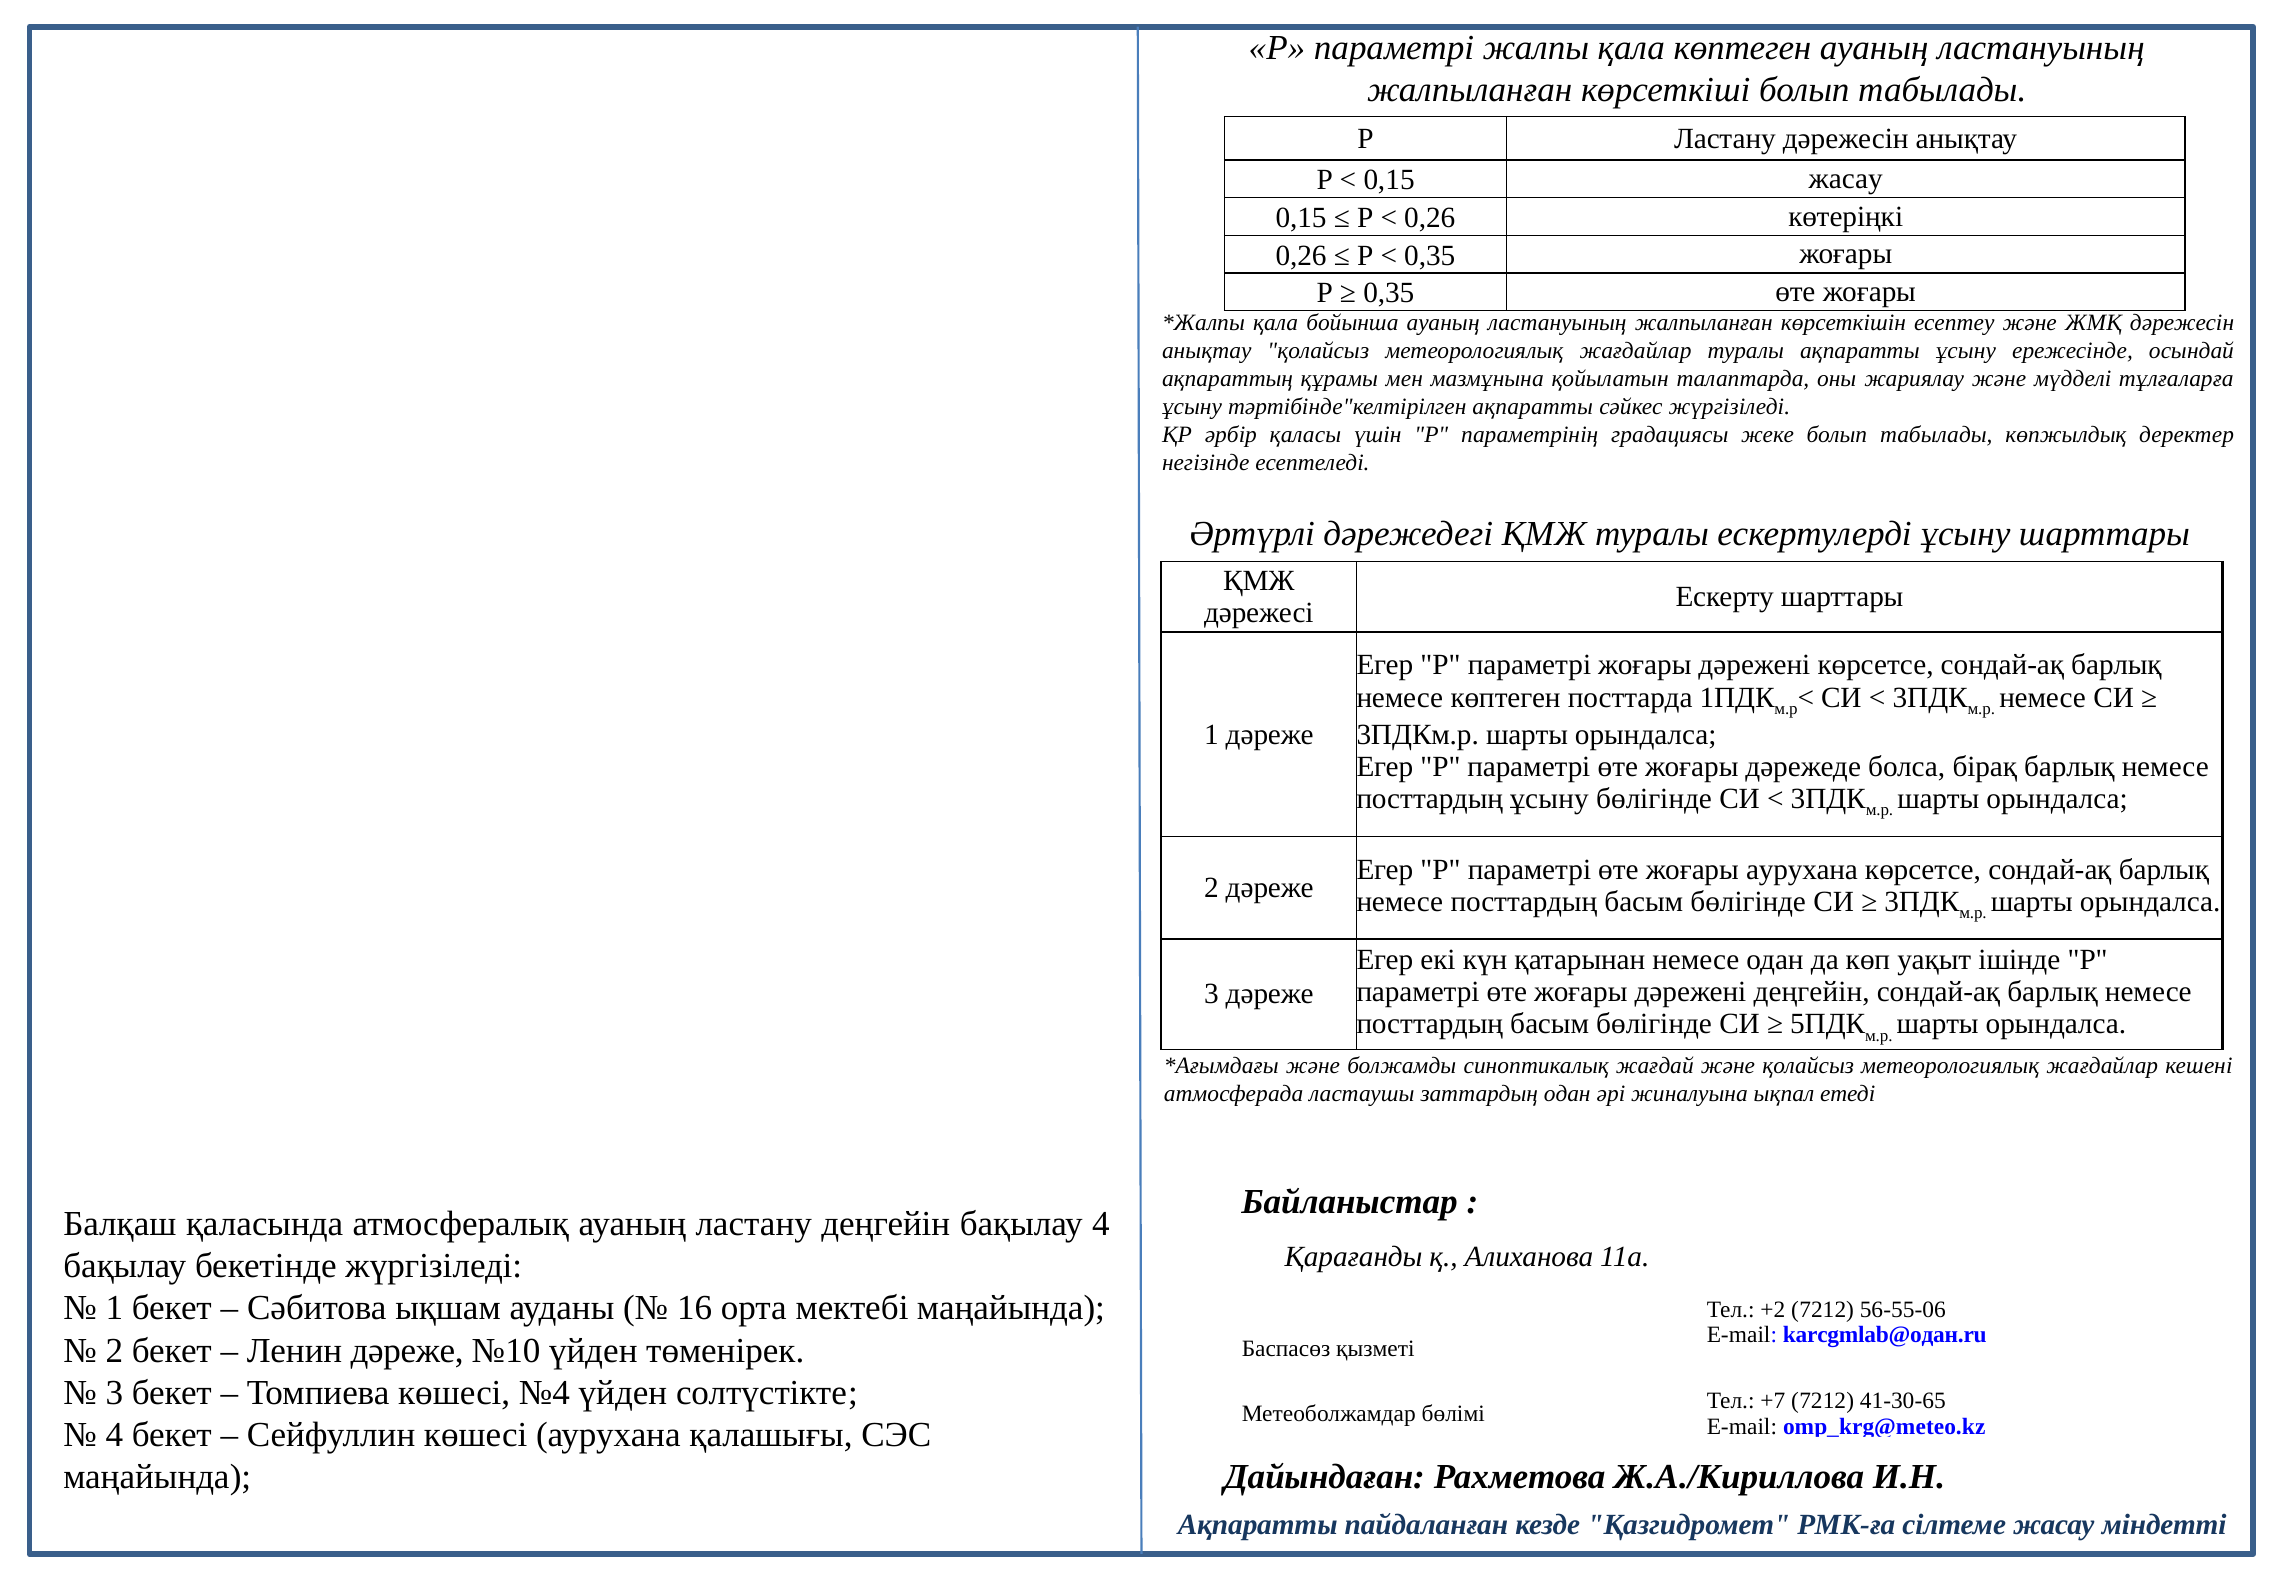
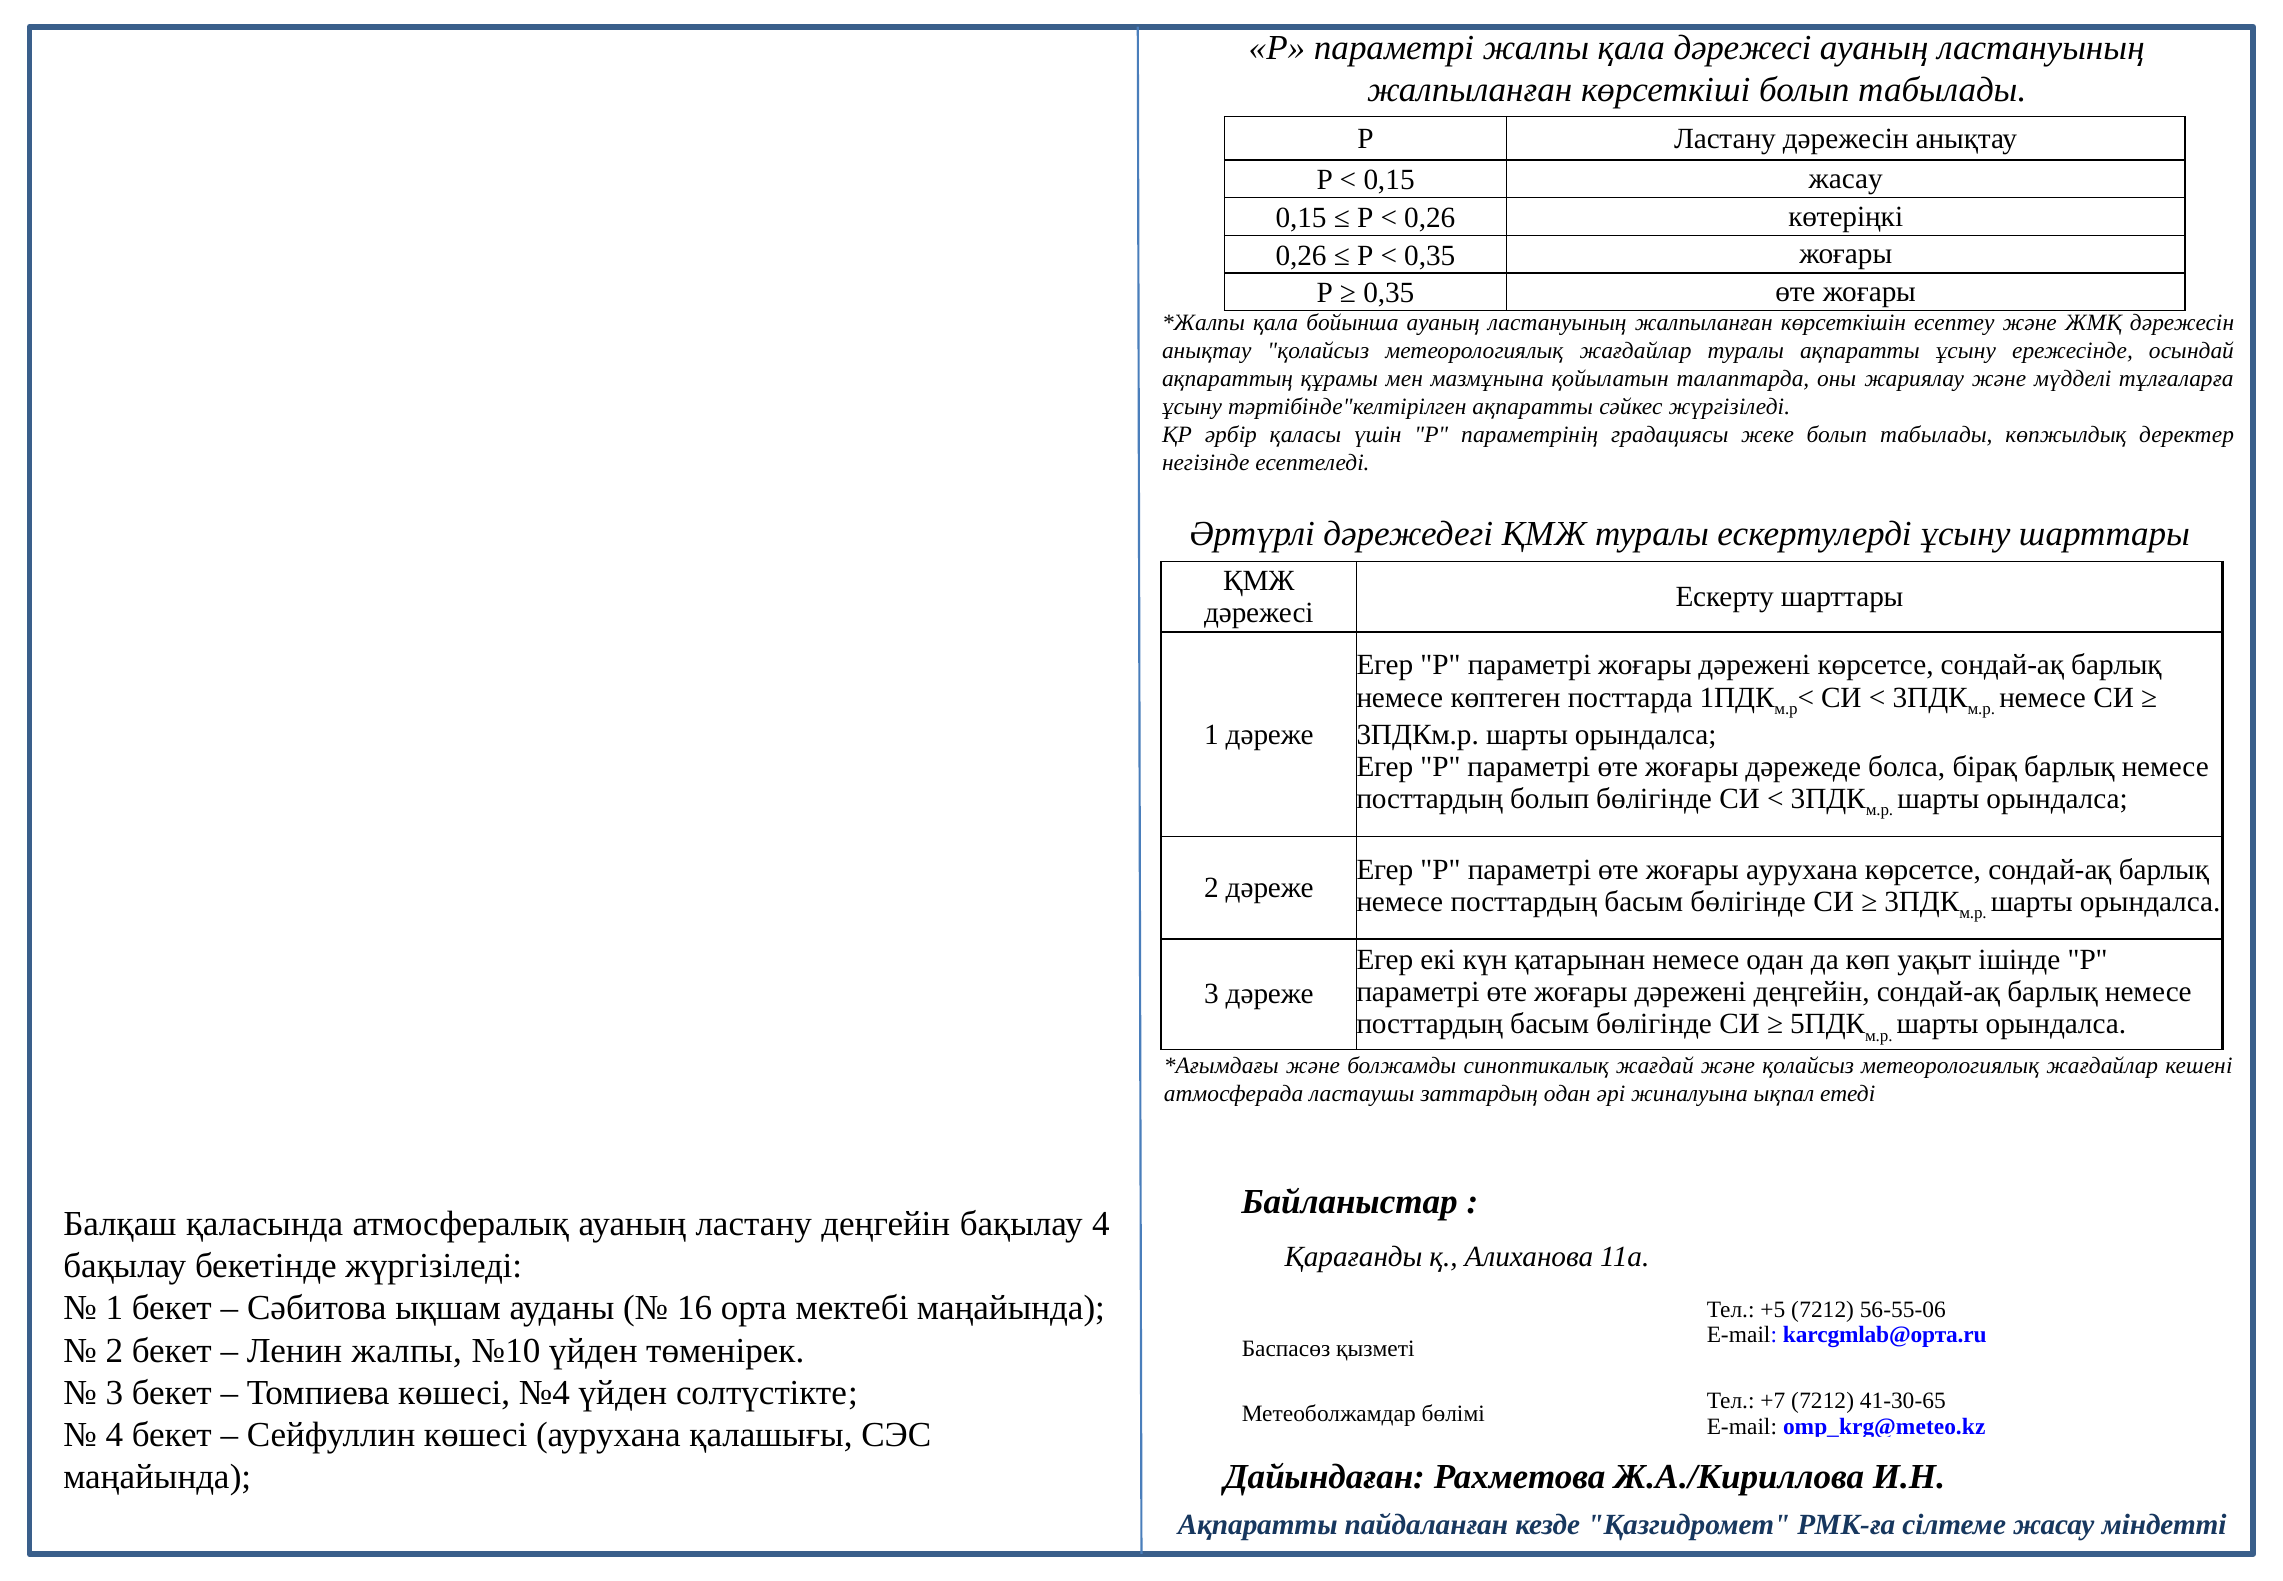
қала көптеген: көптеген -> дәрежесі
посттардың ұсыну: ұсыну -> болып
+2: +2 -> +5
karcgmlab@одан.ru: karcgmlab@одан.ru -> karcgmlab@орта.ru
Ленин дәреже: дәреже -> жалпы
